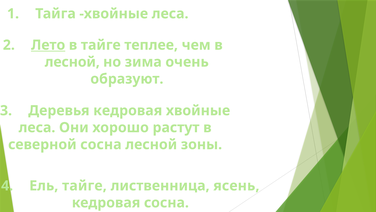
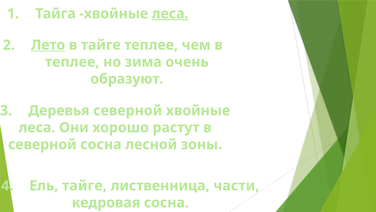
леса at (170, 14) underline: none -> present
лесной at (72, 62): лесной -> теплее
Деревья кедровая: кедровая -> северной
ясень: ясень -> части
